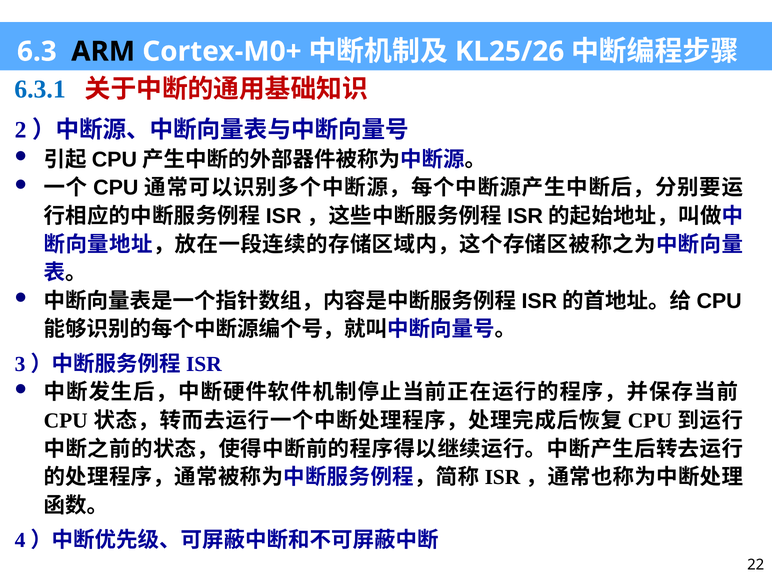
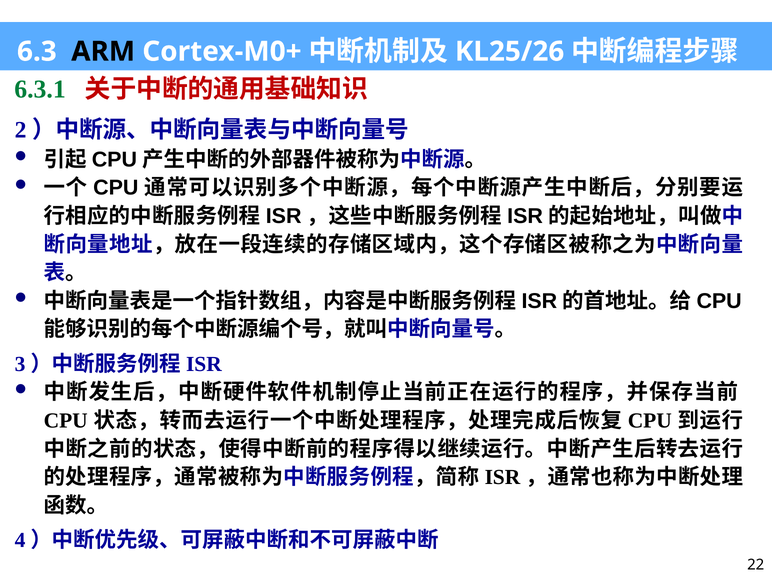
6.3.1 colour: blue -> green
